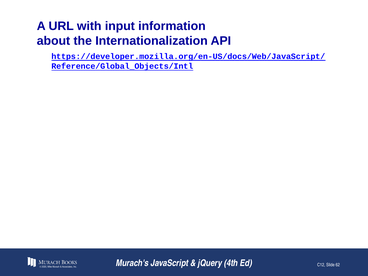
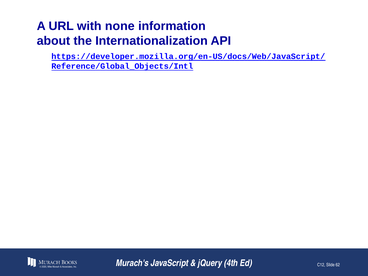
input: input -> none
